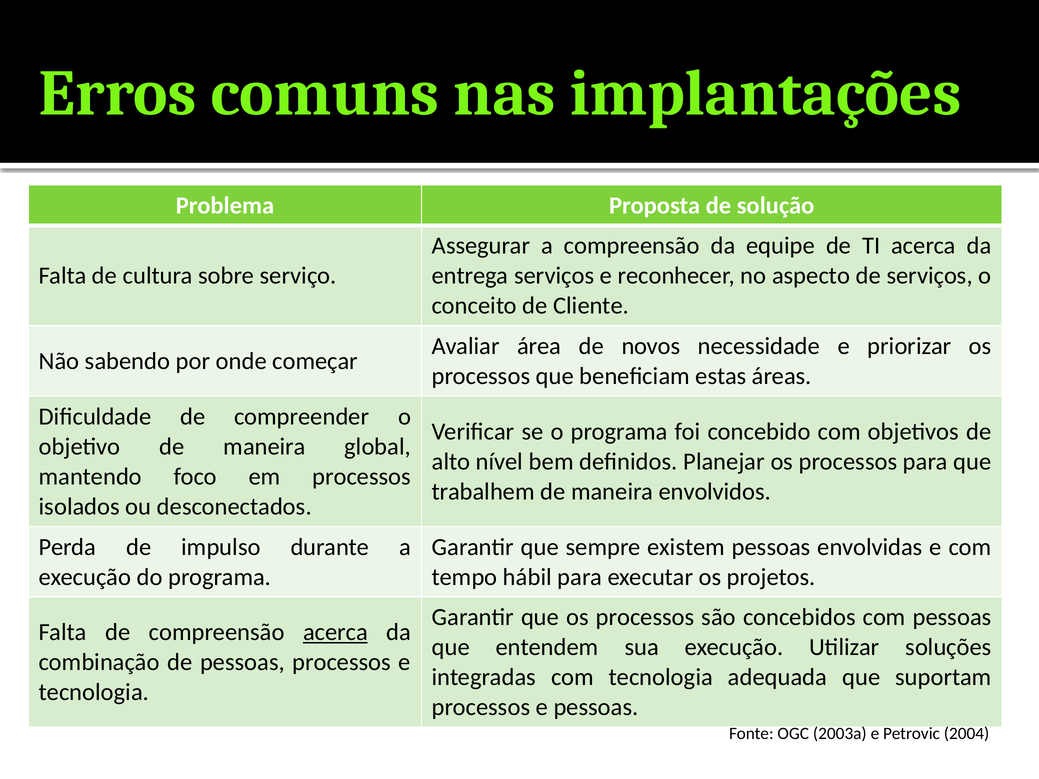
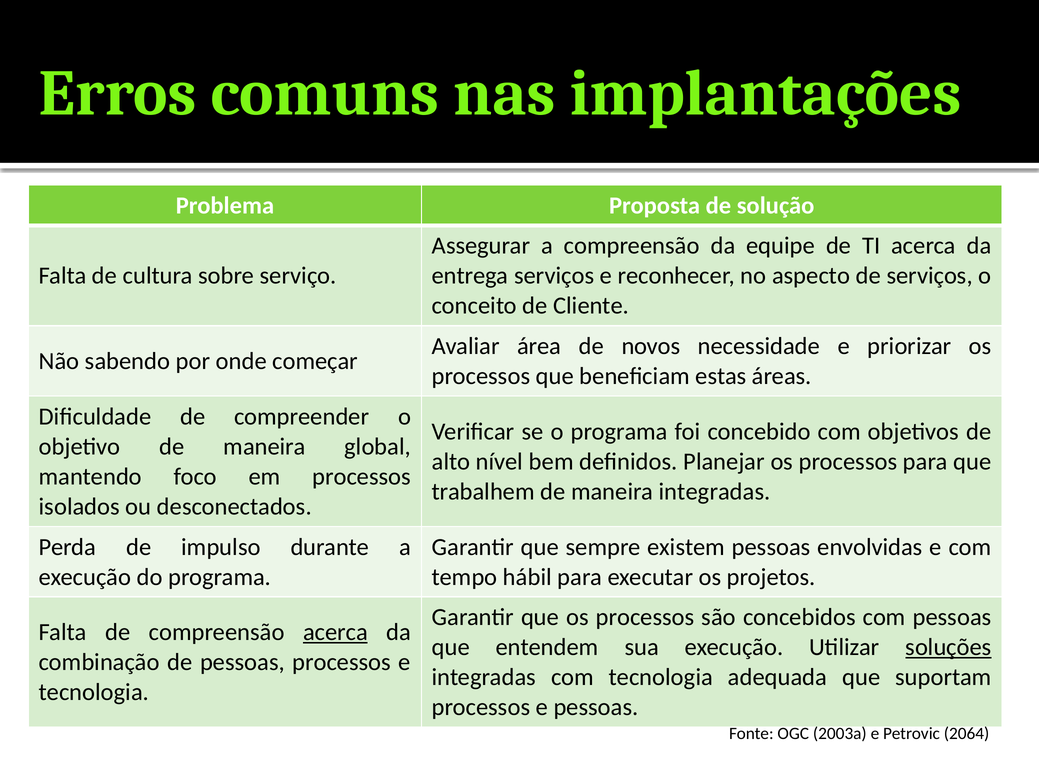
maneira envolvidos: envolvidos -> integradas
soluções underline: none -> present
2004: 2004 -> 2064
